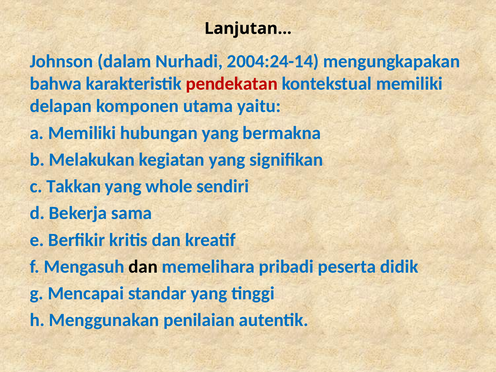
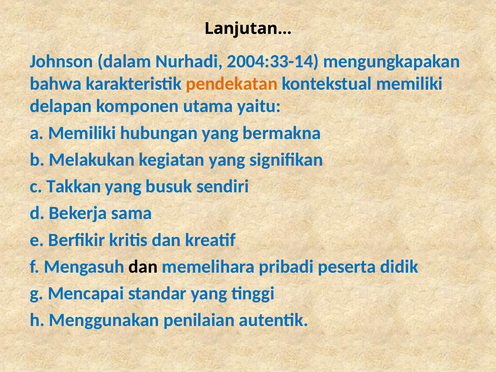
2004:24-14: 2004:24-14 -> 2004:33-14
pendekatan colour: red -> orange
whole: whole -> busuk
